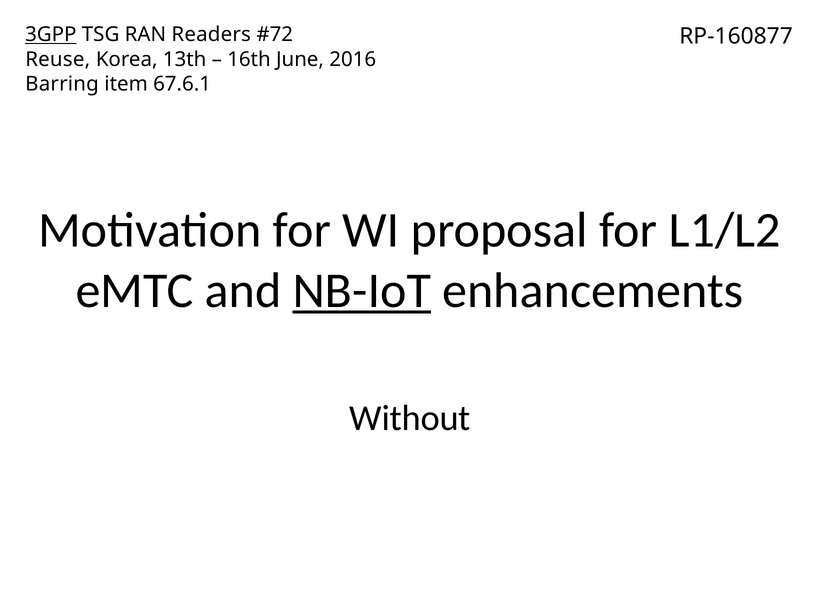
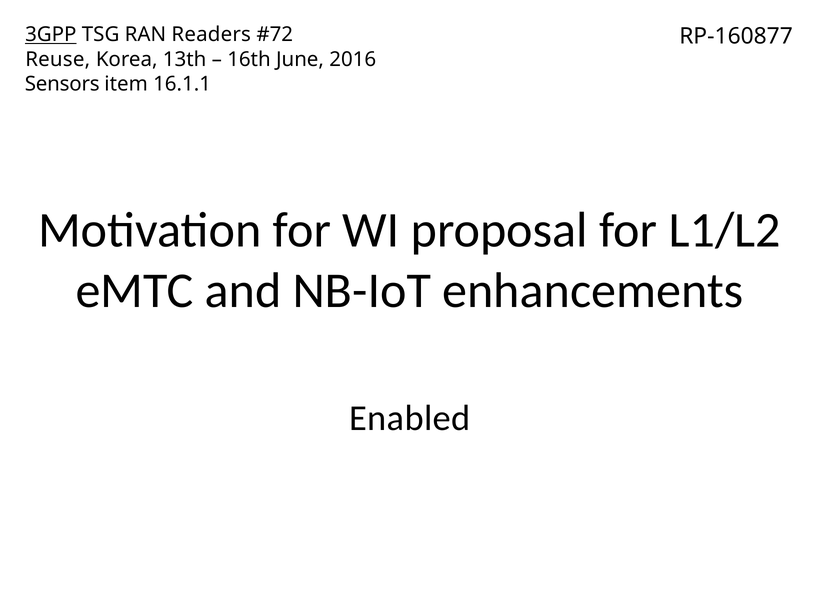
Barring: Barring -> Sensors
67.6.1: 67.6.1 -> 16.1.1
NB-IoT underline: present -> none
Without: Without -> Enabled
